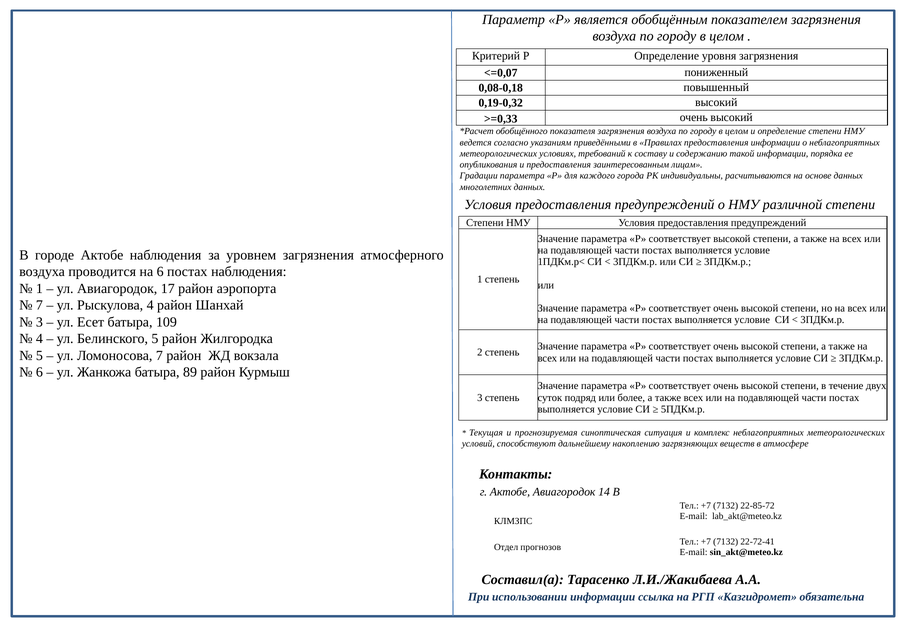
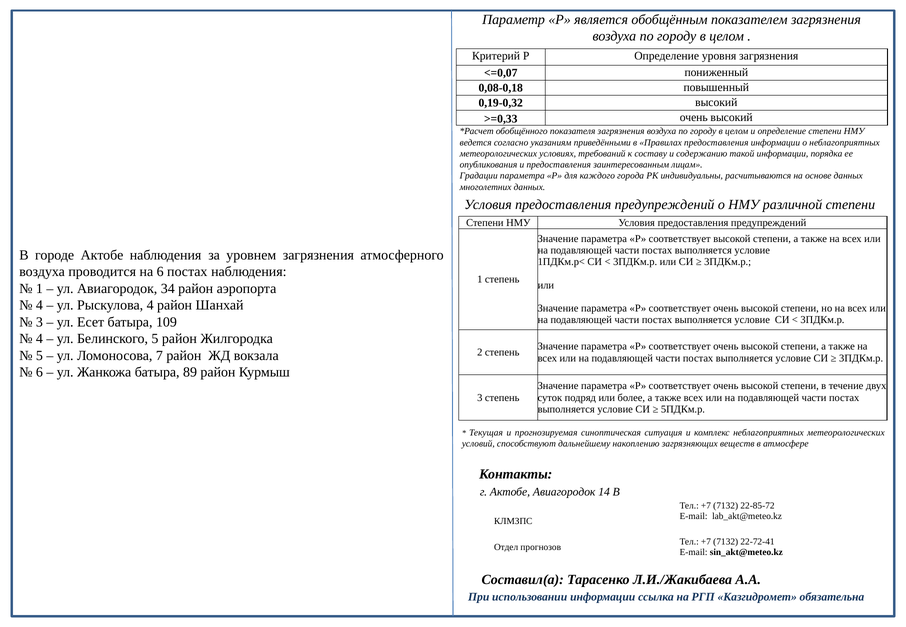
17: 17 -> 34
7 at (39, 305): 7 -> 4
